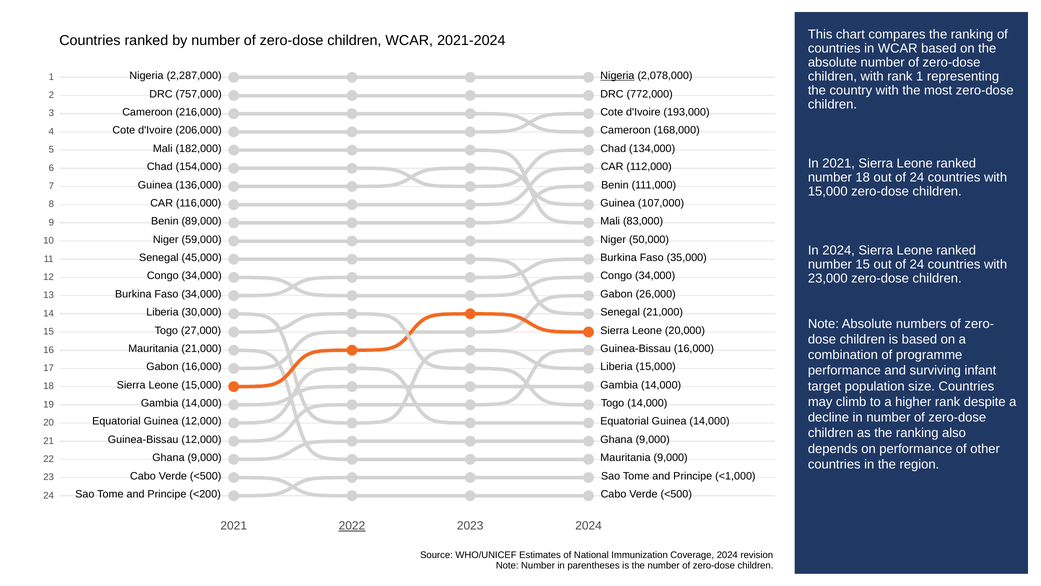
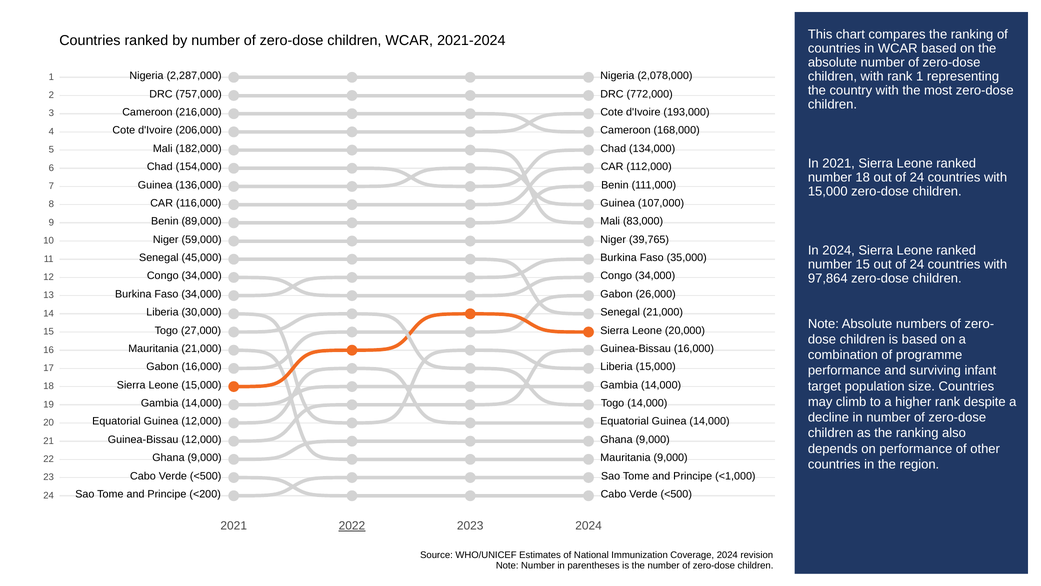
Nigeria at (617, 76) underline: present -> none
50,000: 50,000 -> 39,765
23,000: 23,000 -> 97,864
